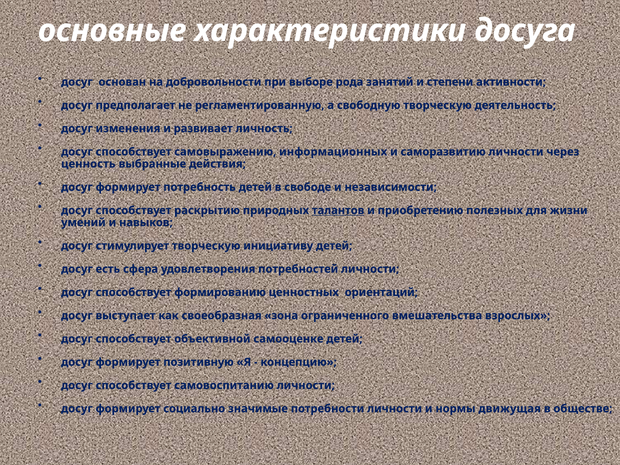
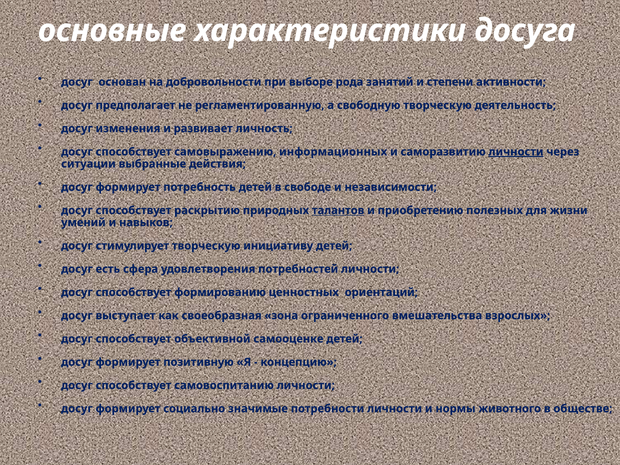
личности at (516, 152) underline: none -> present
ценность: ценность -> ситуации
движущая: движущая -> животного
